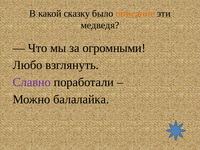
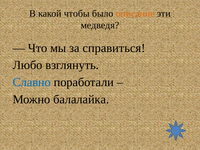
сказку: сказку -> чтобы
огромными: огромными -> справиться
Славно colour: purple -> blue
